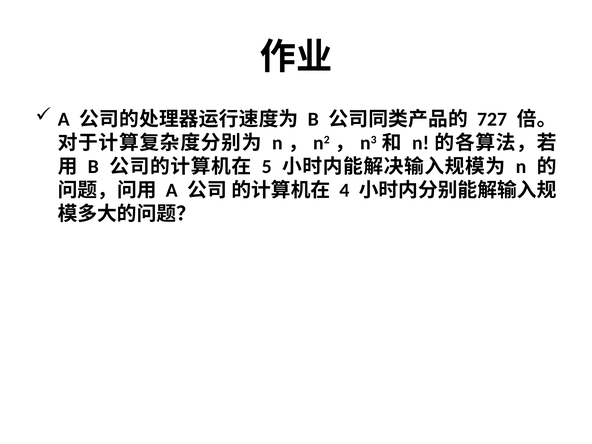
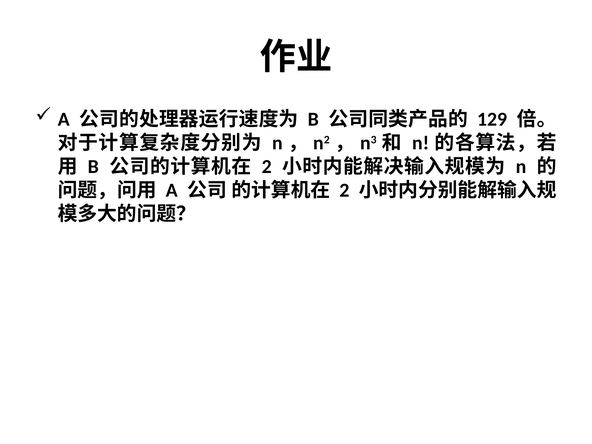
727: 727 -> 129
5 at (267, 167): 5 -> 2
4 at (344, 190): 4 -> 2
